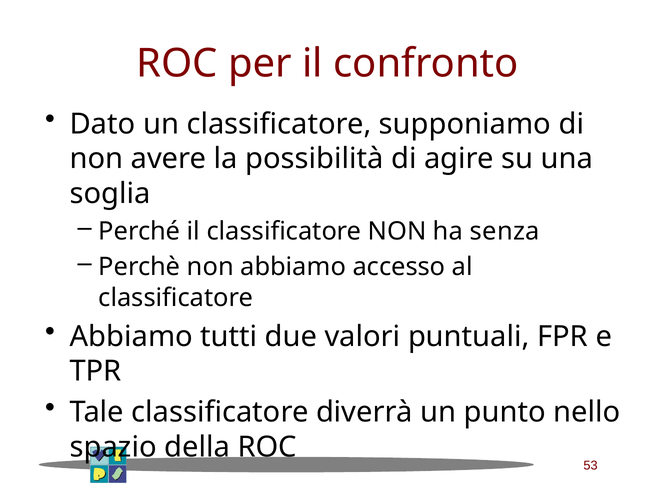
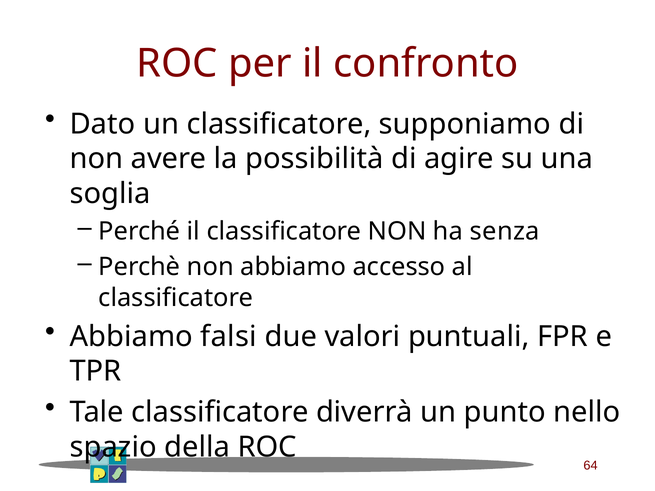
tutti: tutti -> falsi
53: 53 -> 64
